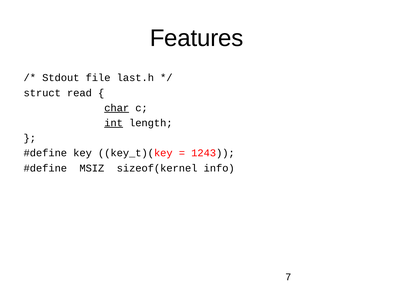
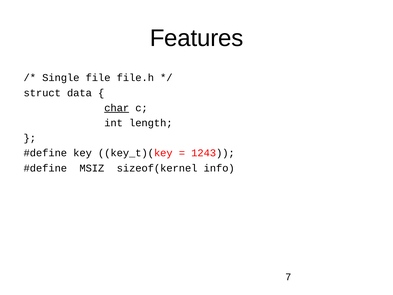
Stdout: Stdout -> Single
last.h: last.h -> file.h
read: read -> data
int underline: present -> none
